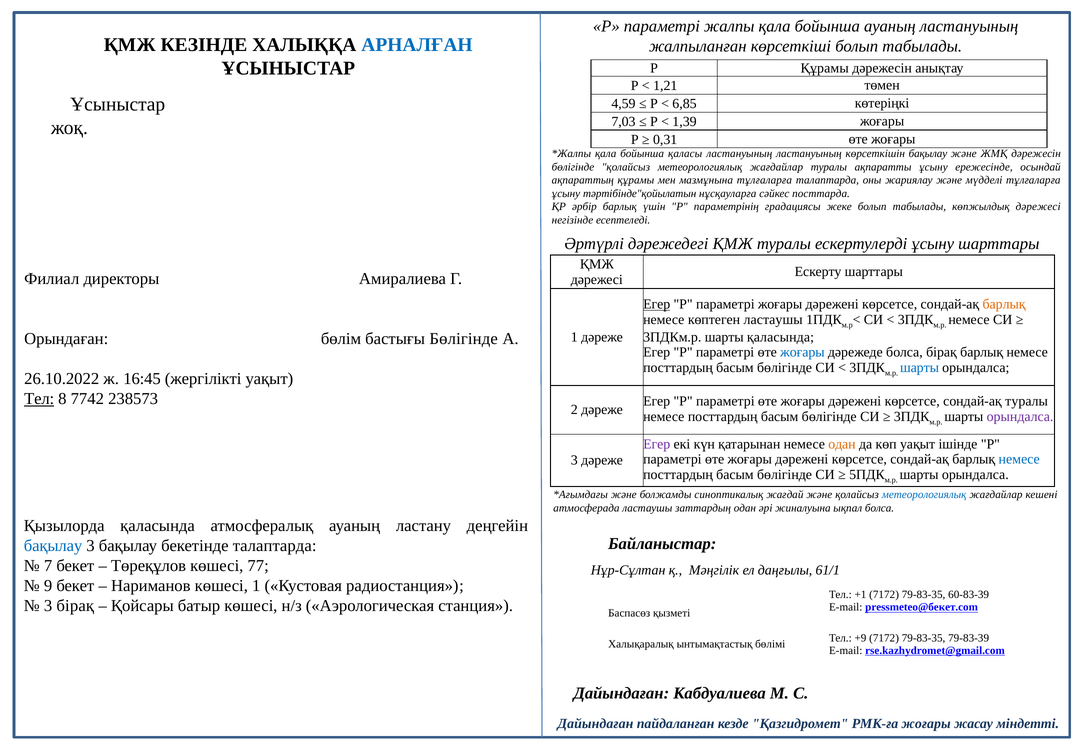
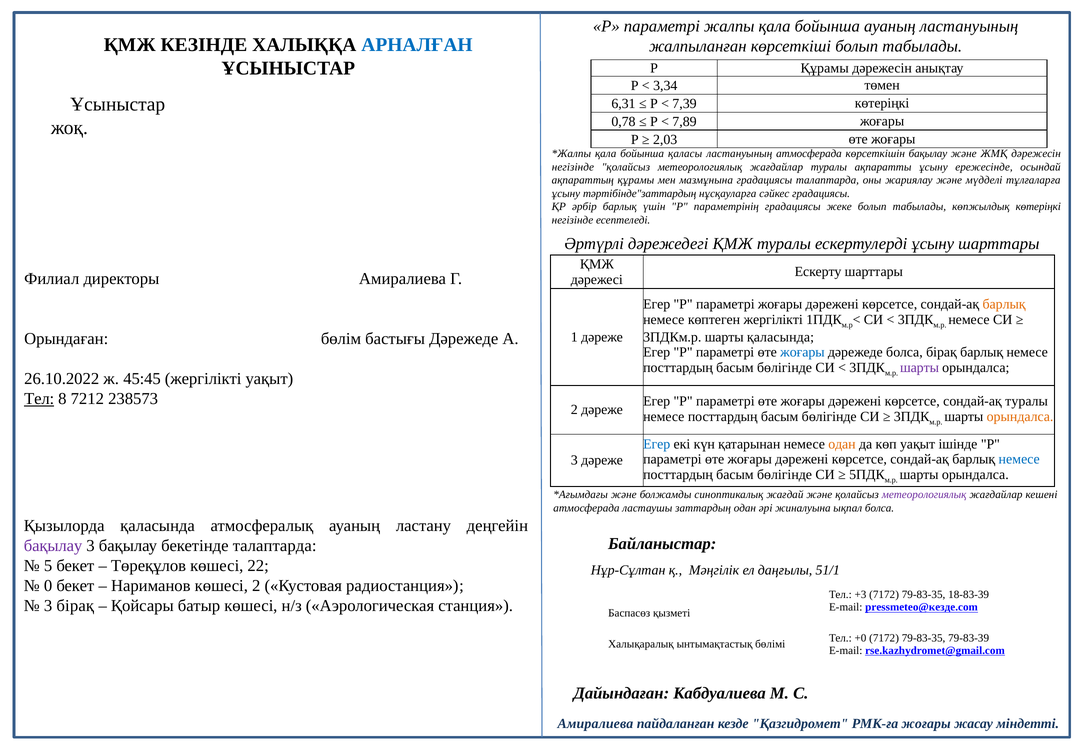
1,21: 1,21 -> 3,34
4,59: 4,59 -> 6,31
6,85: 6,85 -> 7,39
7,03: 7,03 -> 0,78
1,39: 1,39 -> 7,89
0,31: 0,31 -> 2,03
ластануының ластануының: ластануының -> атмосферада
бөлігінде at (573, 167): бөлігінде -> негізінде
мазмұнына тұлғаларға: тұлғаларға -> градациясы
тәртібінде"қойылатын: тәртібінде"қойылатын -> тәртібінде"заттардың
сәйкес посттарда: посттарда -> градациясы
көпжылдық дәрежесі: дәрежесі -> көтеріңкі
Егер at (657, 304) underline: present -> none
көптеген ластаушы: ластаушы -> жергілікті
бастығы Бөлігінде: Бөлігінде -> Дәрежеде
шарты at (919, 368) colour: blue -> purple
16:45: 16:45 -> 45:45
7742: 7742 -> 7212
орындалса at (1020, 417) colour: purple -> orange
Егер at (657, 444) colour: purple -> blue
метеорологиялық at (924, 495) colour: blue -> purple
бақылау at (53, 546) colour: blue -> purple
7: 7 -> 5
77: 77 -> 22
61/1: 61/1 -> 51/1
9: 9 -> 0
көшесі 1: 1 -> 2
+1: +1 -> +3
60-83-39: 60-83-39 -> 18-83-39
pressmeteo@бекет.com: pressmeteo@бекет.com -> pressmeteo@кезде.com
+9: +9 -> +0
Дайындаған at (595, 724): Дайындаған -> Амиралиева
